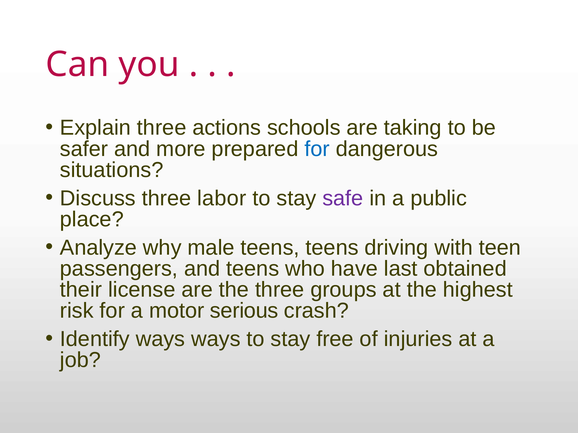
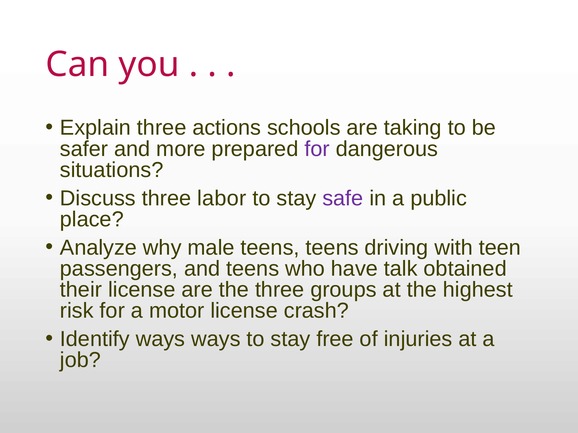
for at (317, 149) colour: blue -> purple
last: last -> talk
motor serious: serious -> license
